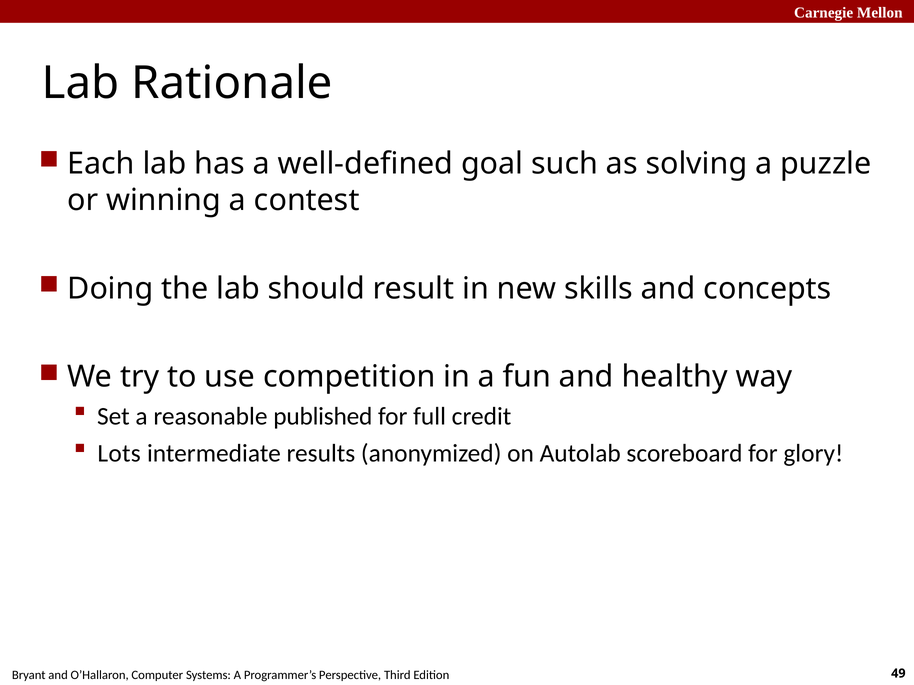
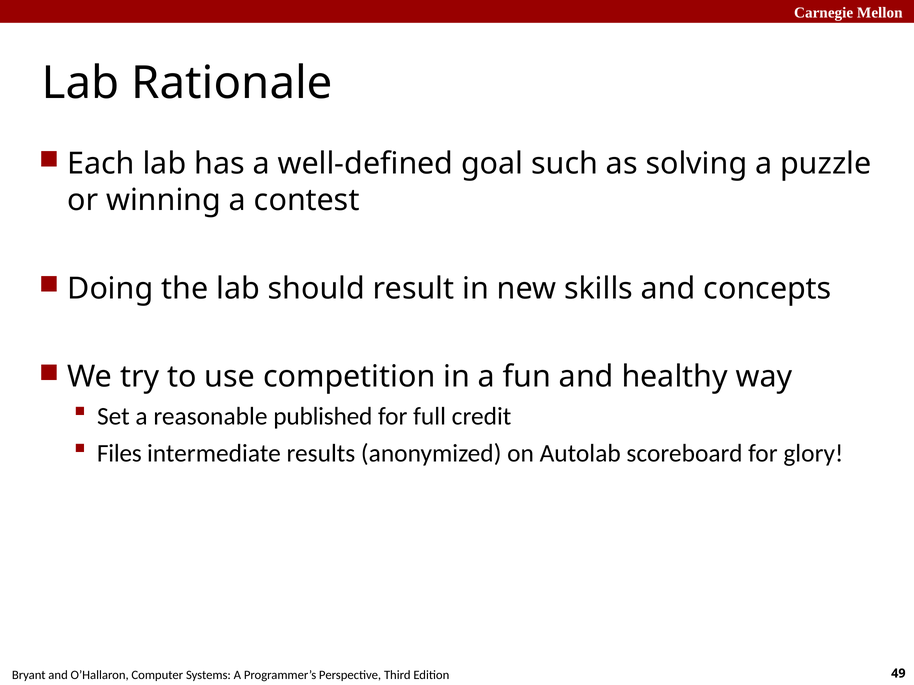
Lots: Lots -> Files
